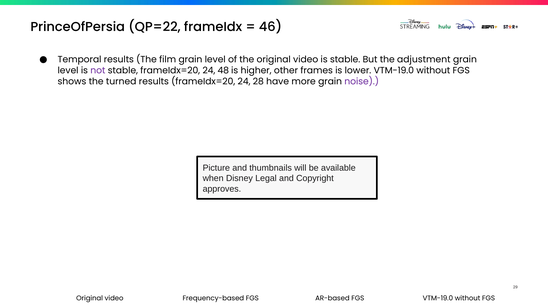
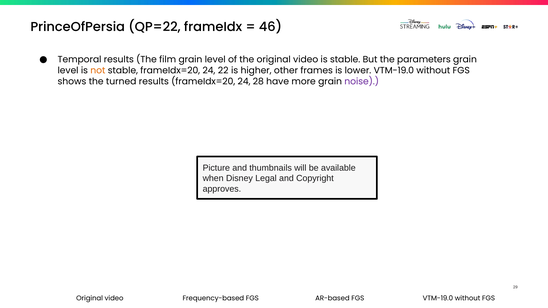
adjustment: adjustment -> parameters
not colour: purple -> orange
48: 48 -> 22
